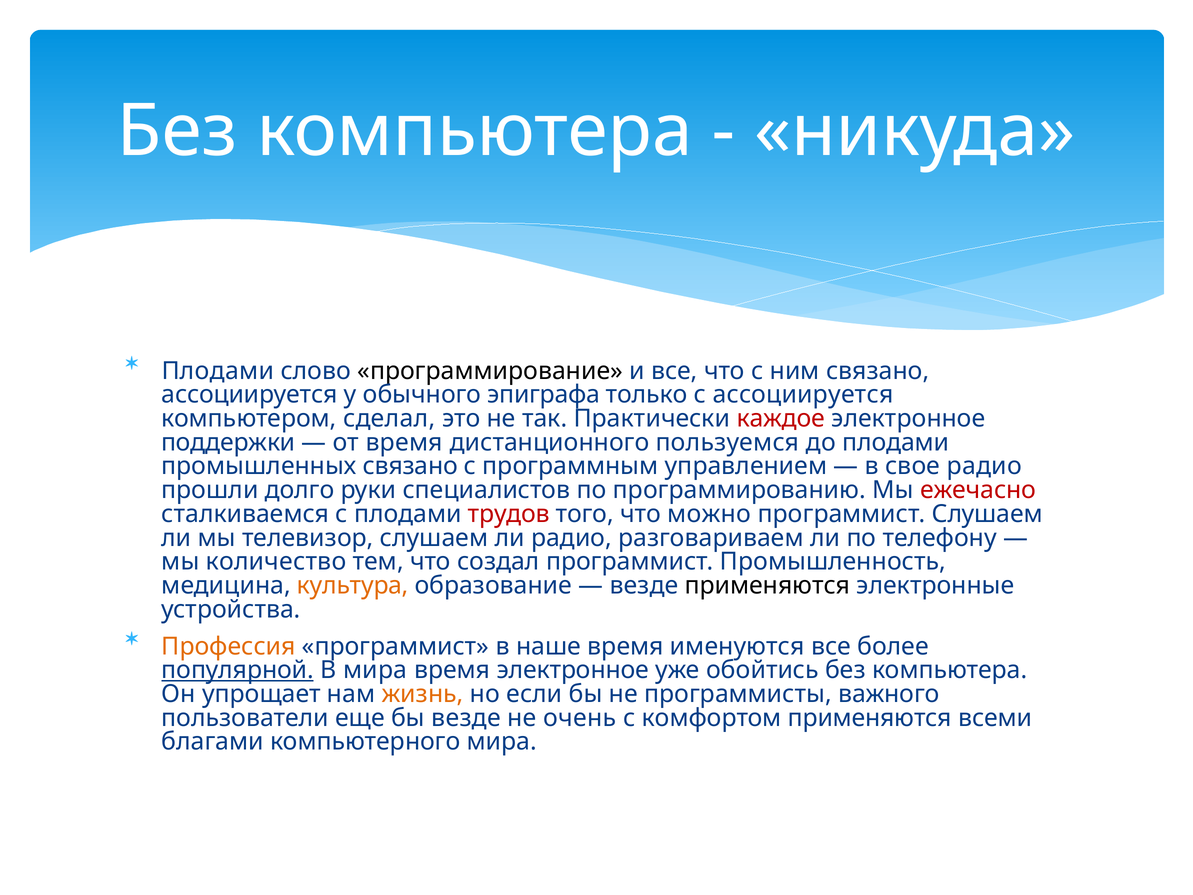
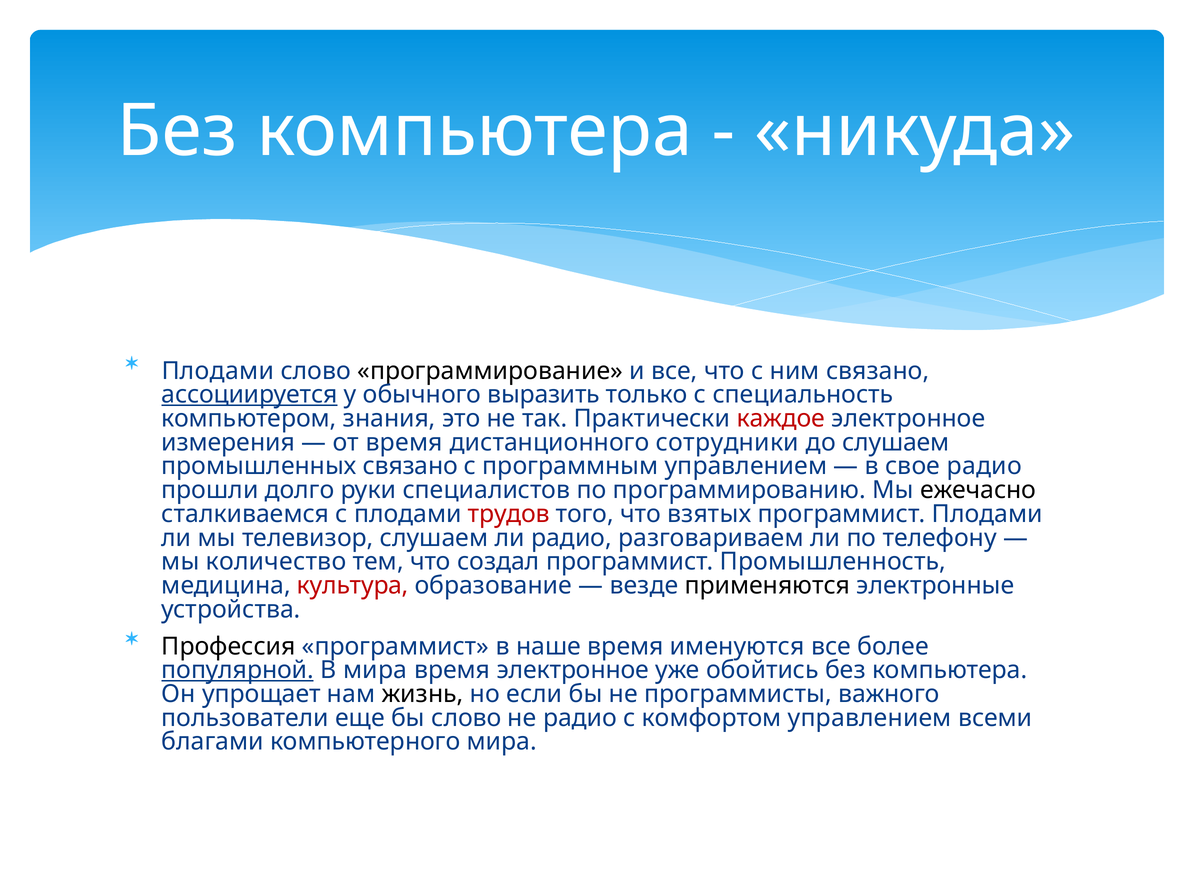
ассоциируется at (250, 395) underline: none -> present
эпиграфа: эпиграфа -> выразить
с ассоциируется: ассоциируется -> специальность
сделал: сделал -> знания
поддержки: поддержки -> измерения
пользуемся: пользуемся -> сотрудники
до плодами: плодами -> слушаем
ежечасно colour: red -> black
можно: можно -> взятых
программист Слушаем: Слушаем -> Плодами
культура colour: orange -> red
Профессия colour: orange -> black
жизнь colour: orange -> black
бы везде: везде -> слово
не очень: очень -> радио
комфортом применяются: применяются -> управлением
